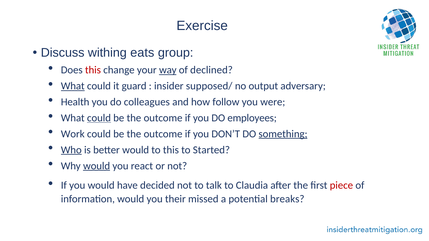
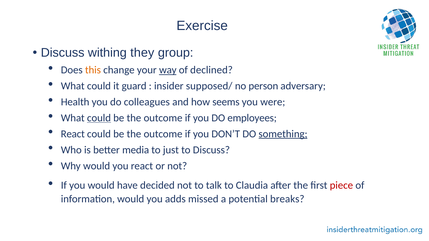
eats: eats -> they
this at (93, 70) colour: red -> orange
What at (73, 86) underline: present -> none
output: output -> person
follow: follow -> seems
Work at (73, 134): Work -> React
Who underline: present -> none
better would: would -> media
to this: this -> just
to Started: Started -> Discuss
would at (97, 166) underline: present -> none
their: their -> adds
